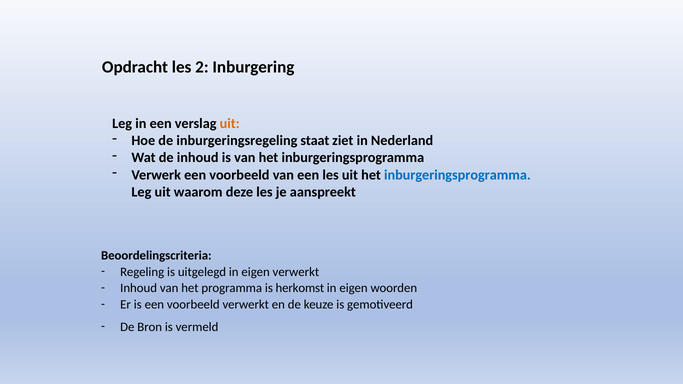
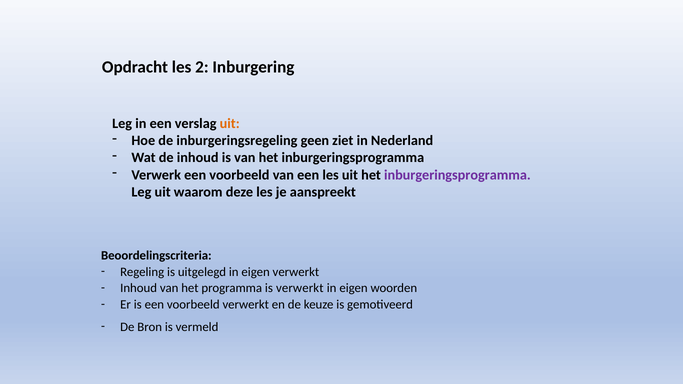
staat: staat -> geen
inburgeringsprogramma at (457, 175) colour: blue -> purple
is herkomst: herkomst -> verwerkt
